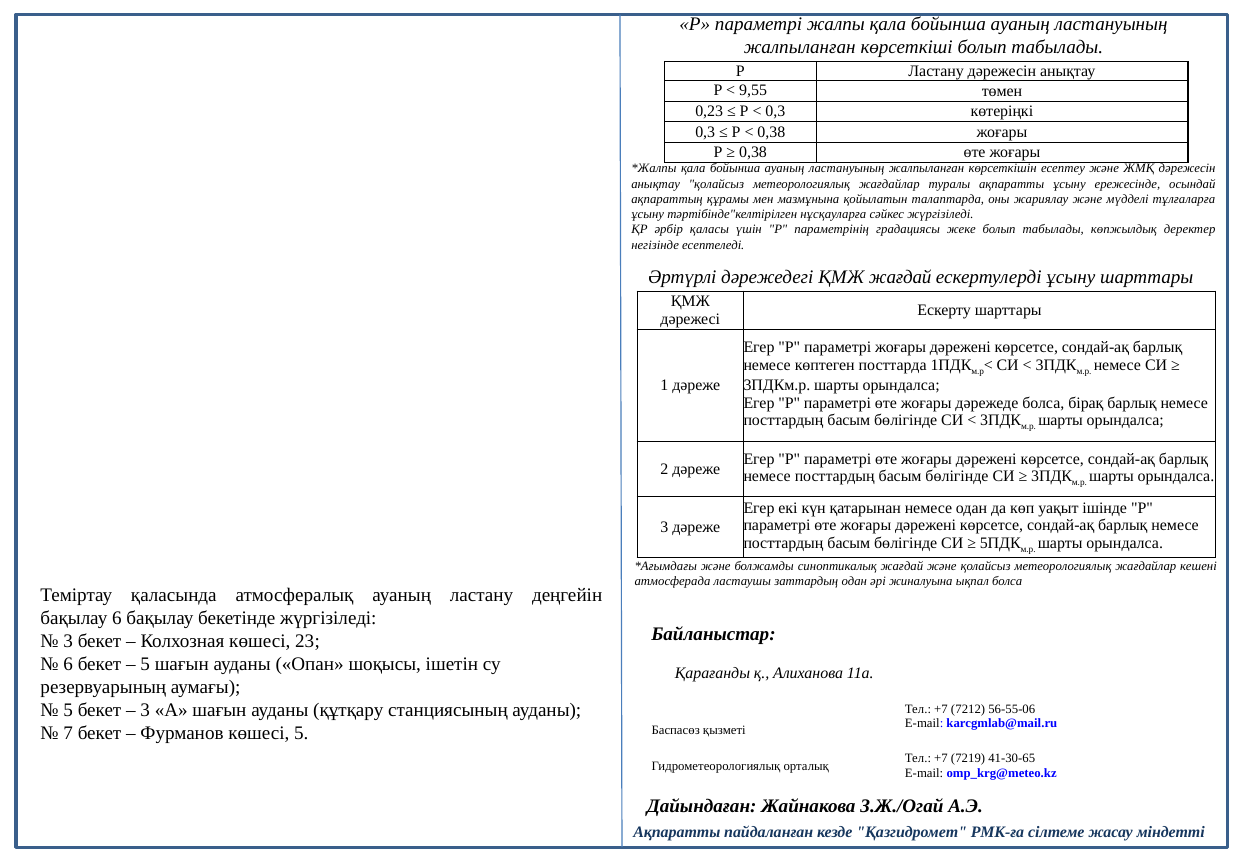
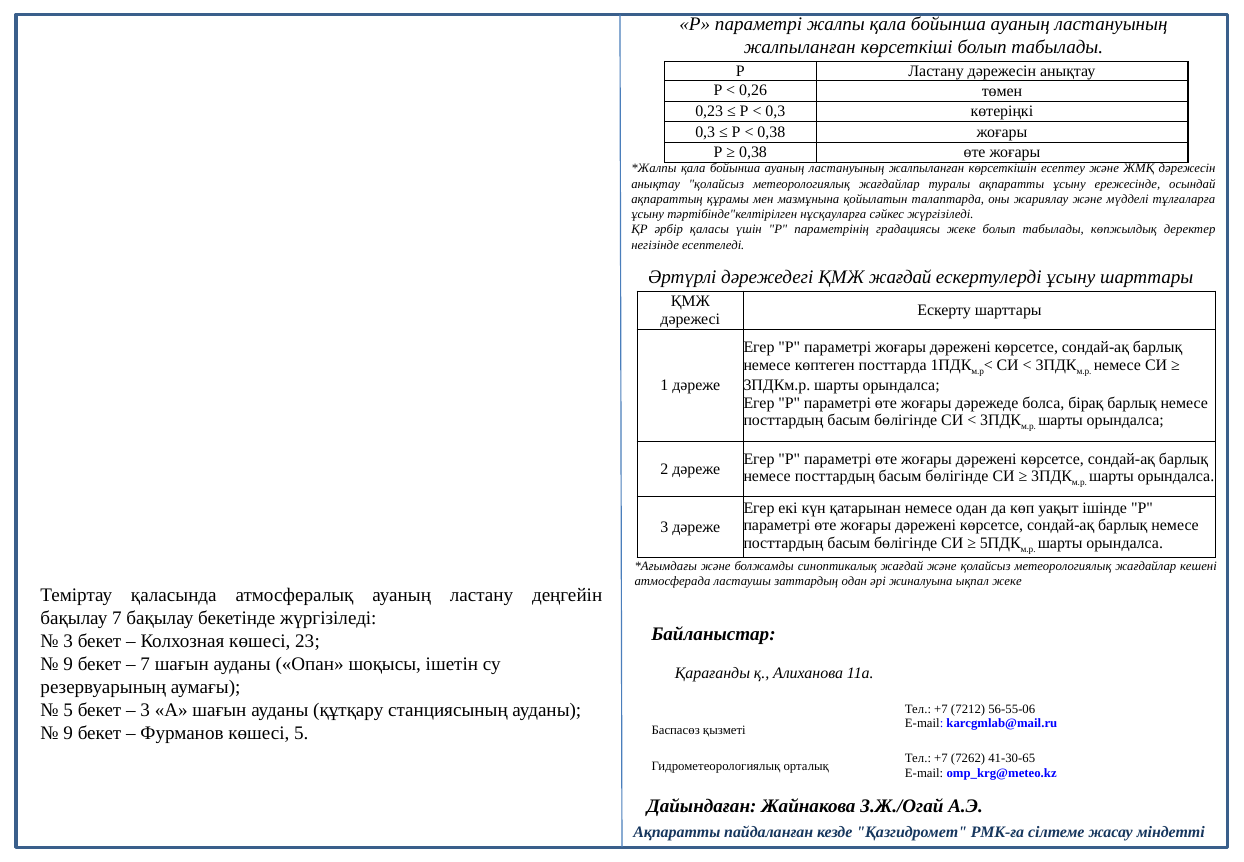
9,55: 9,55 -> 0,26
ықпал болса: болса -> жеке
бақылау 6: 6 -> 7
6 at (68, 663): 6 -> 9
5 at (145, 663): 5 -> 7
7 at (68, 732): 7 -> 9
7219: 7219 -> 7262
